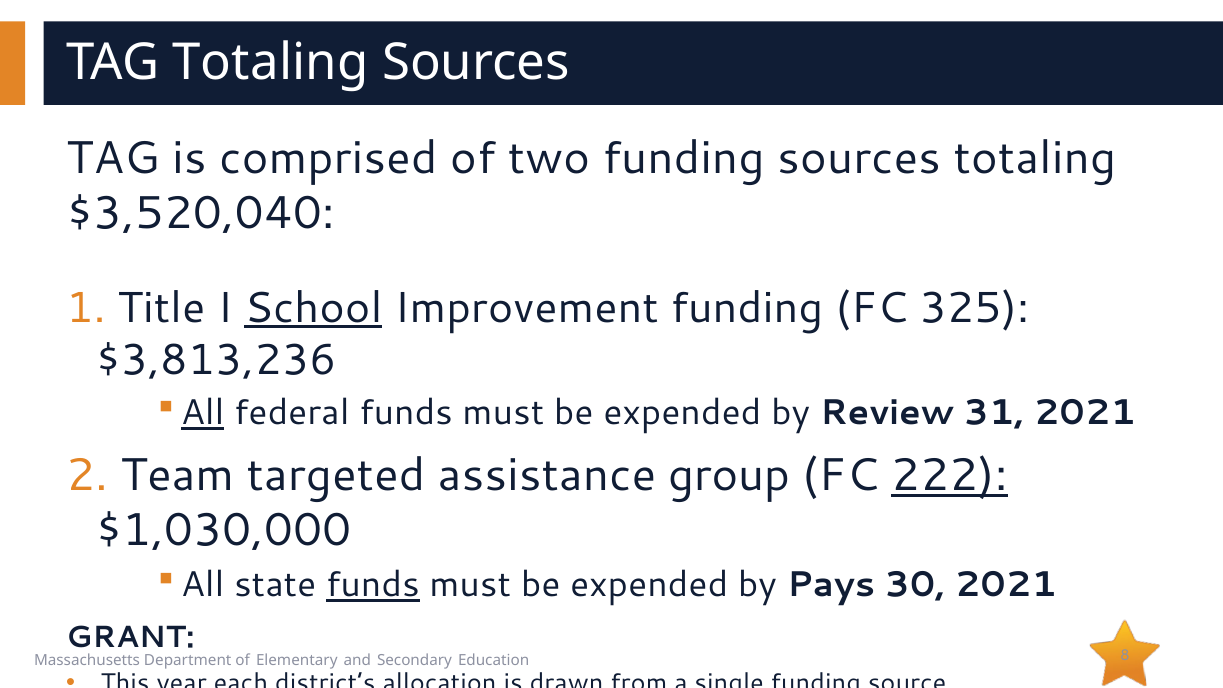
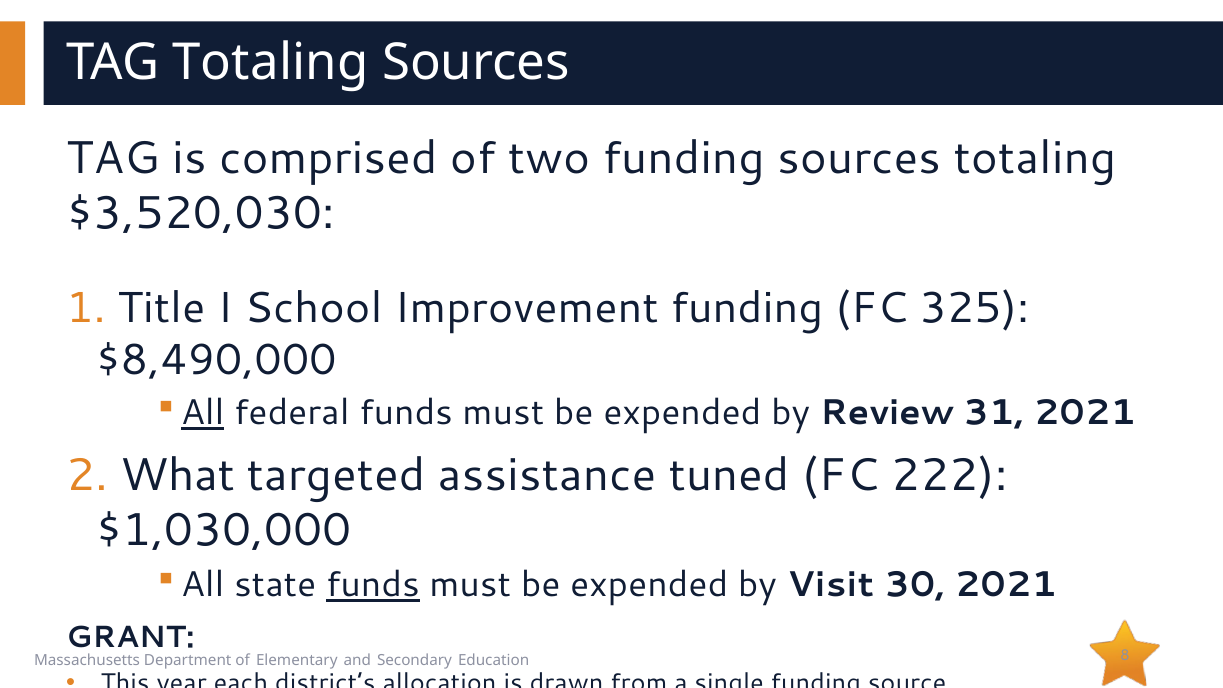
$3,520,040: $3,520,040 -> $3,520,030
School underline: present -> none
$3,813,236: $3,813,236 -> $8,490,000
Team: Team -> What
group: group -> tuned
222 underline: present -> none
Pays: Pays -> Visit
